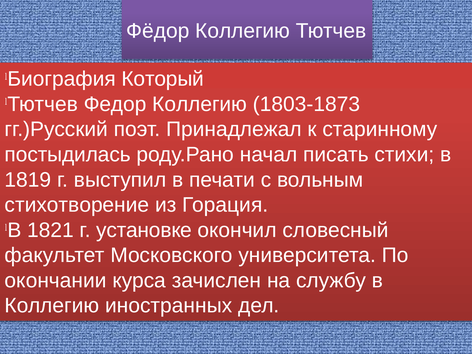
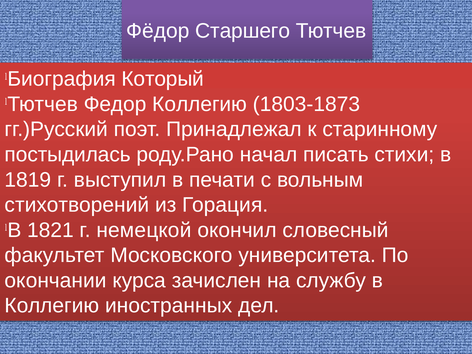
Фёдор Коллегию: Коллегию -> Старшего
стихотворение: стихотворение -> стихотворений
установке: установке -> немецкой
